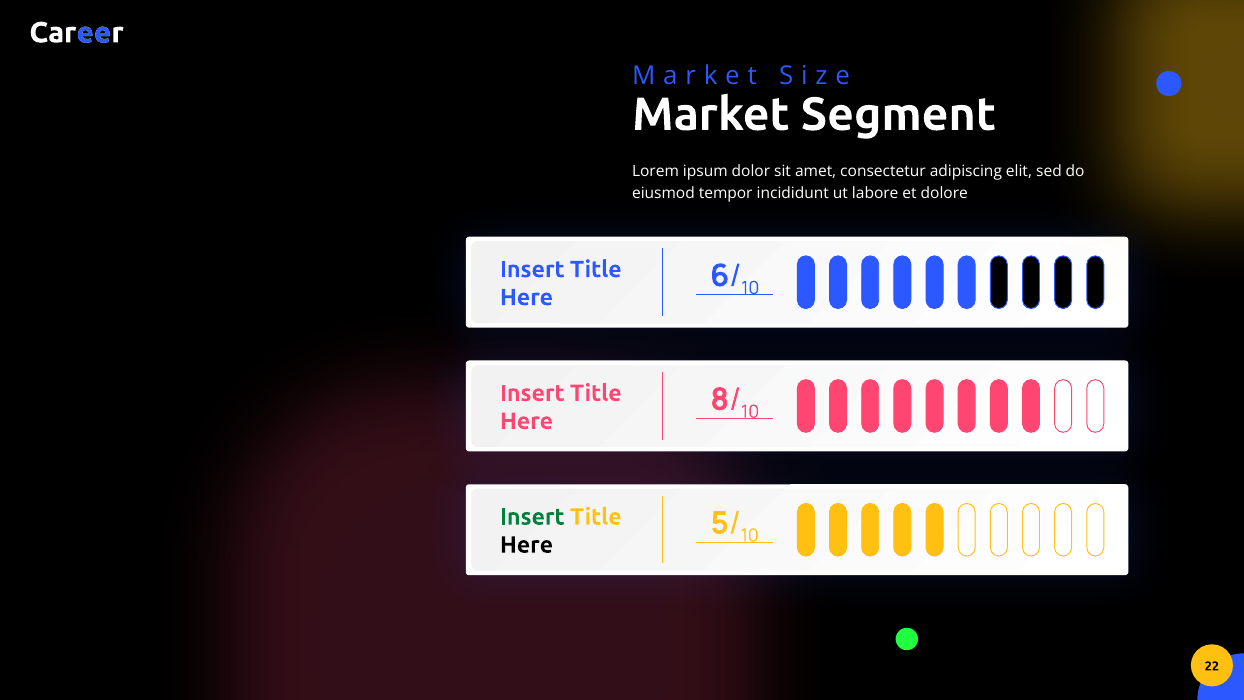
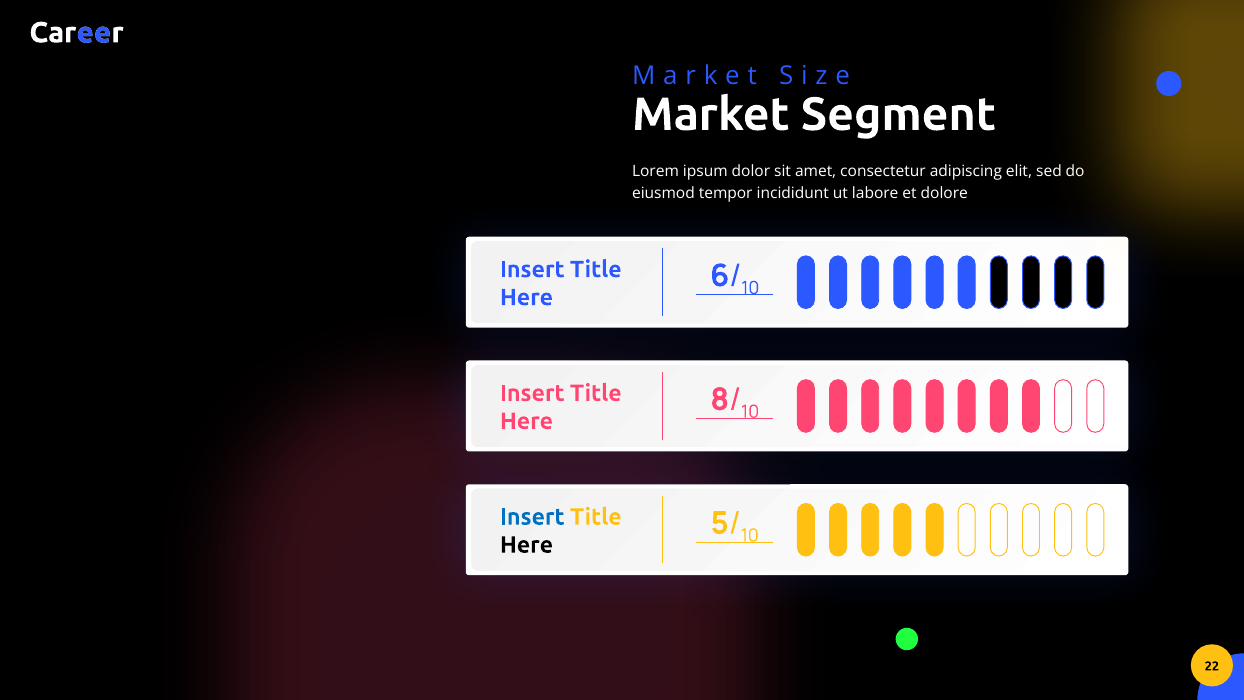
Insert at (532, 517) colour: green -> blue
